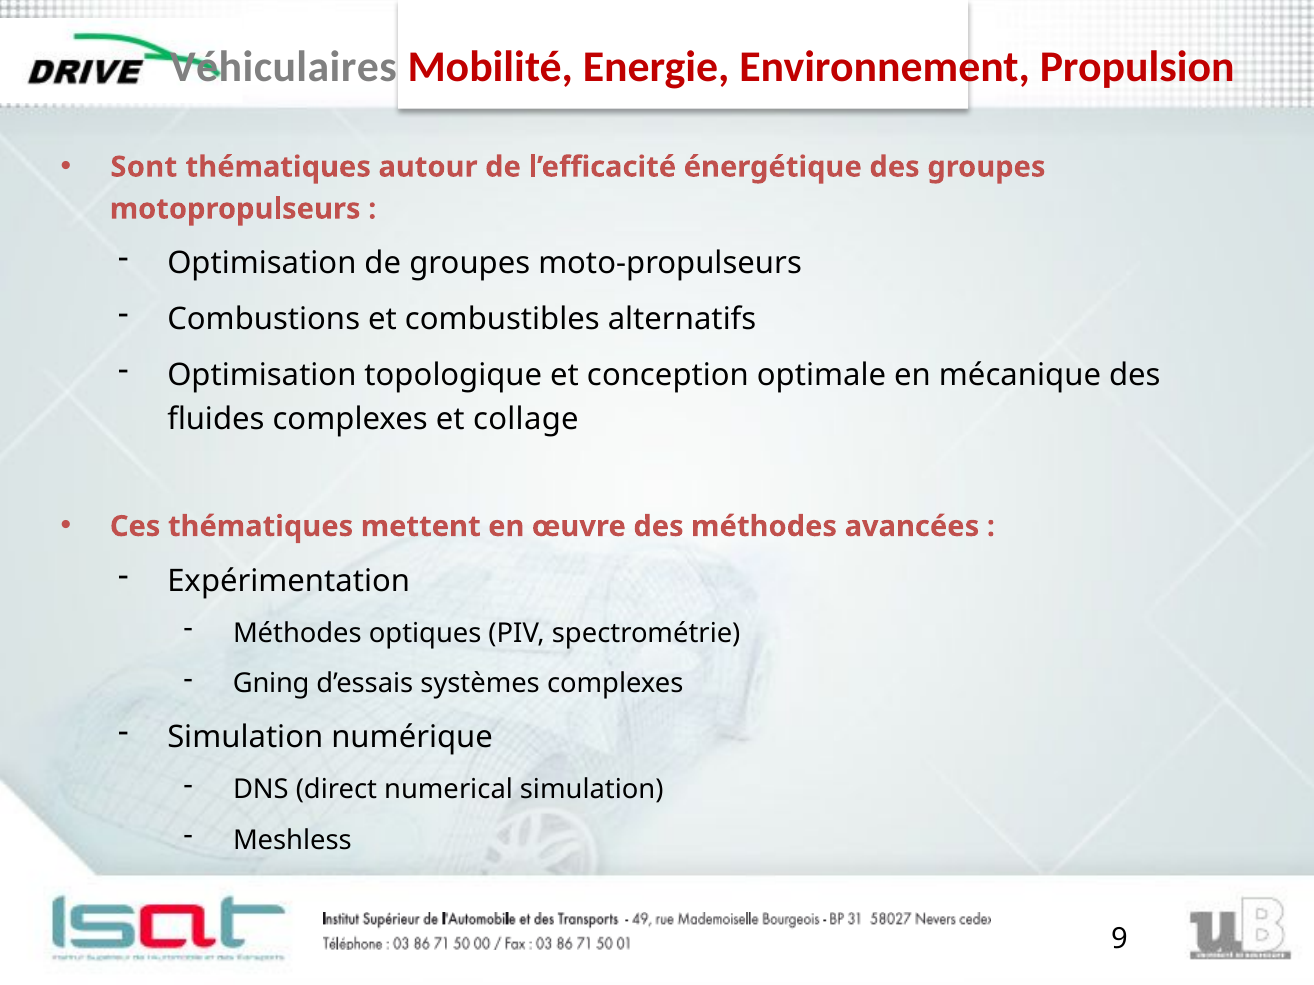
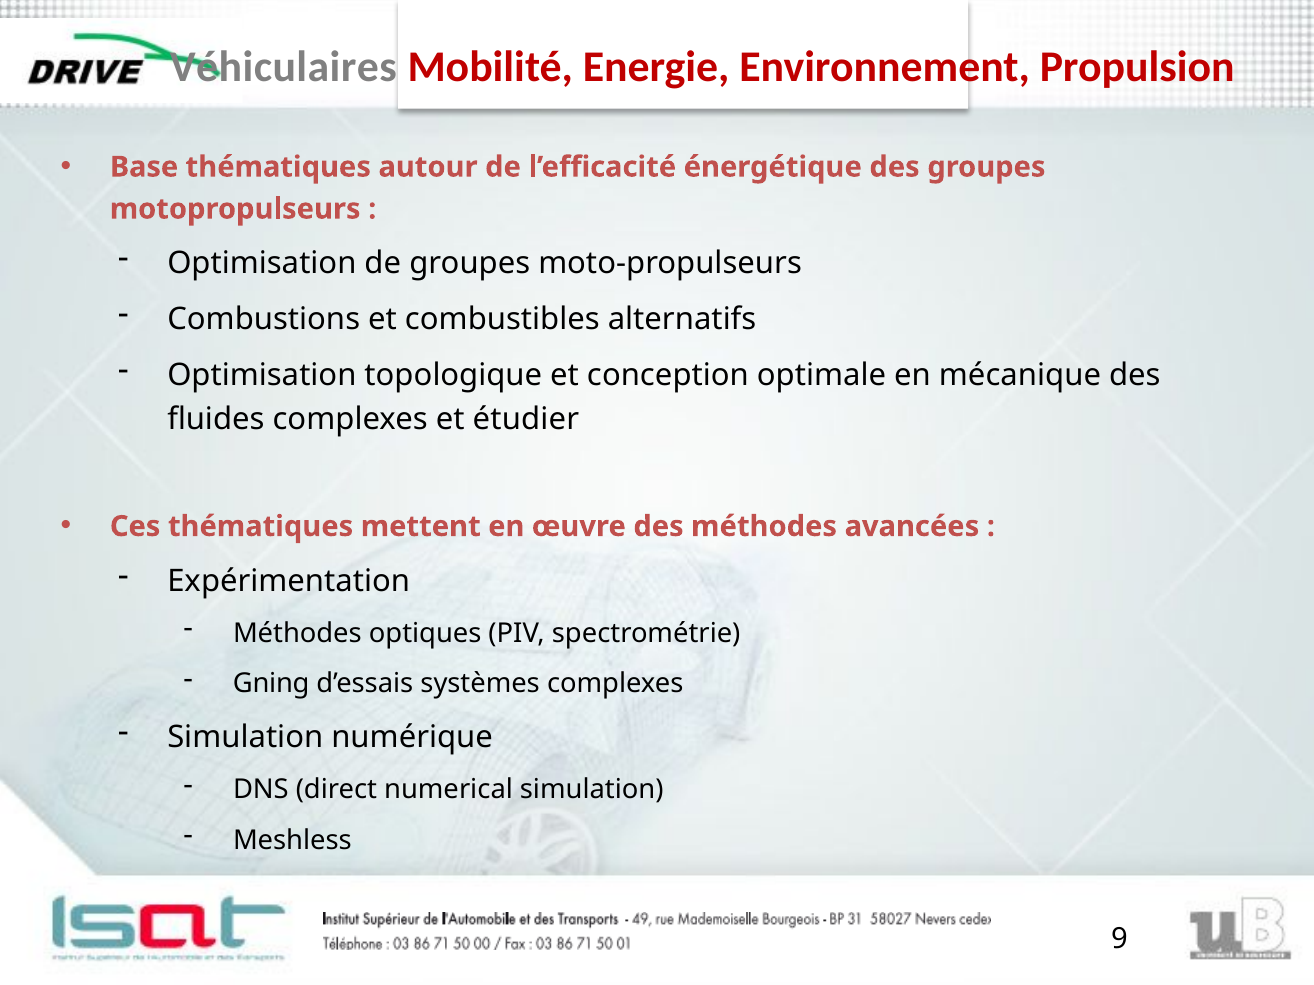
Sont: Sont -> Base
collage: collage -> étudier
